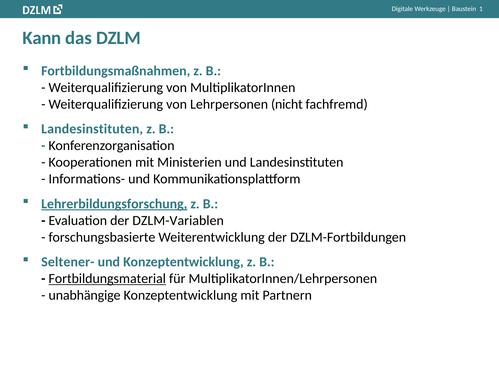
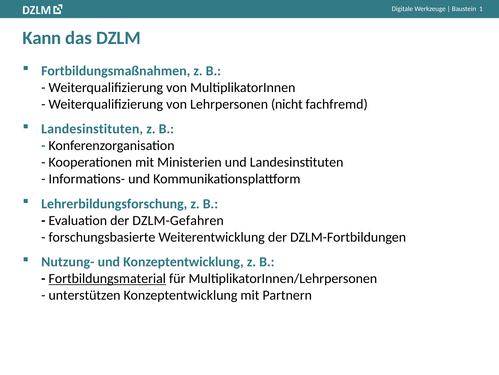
Lehrerbildungsforschung underline: present -> none
DZLM-Variablen: DZLM-Variablen -> DZLM-Gefahren
Seltener-: Seltener- -> Nutzung-
unabhängige: unabhängige -> unterstützen
